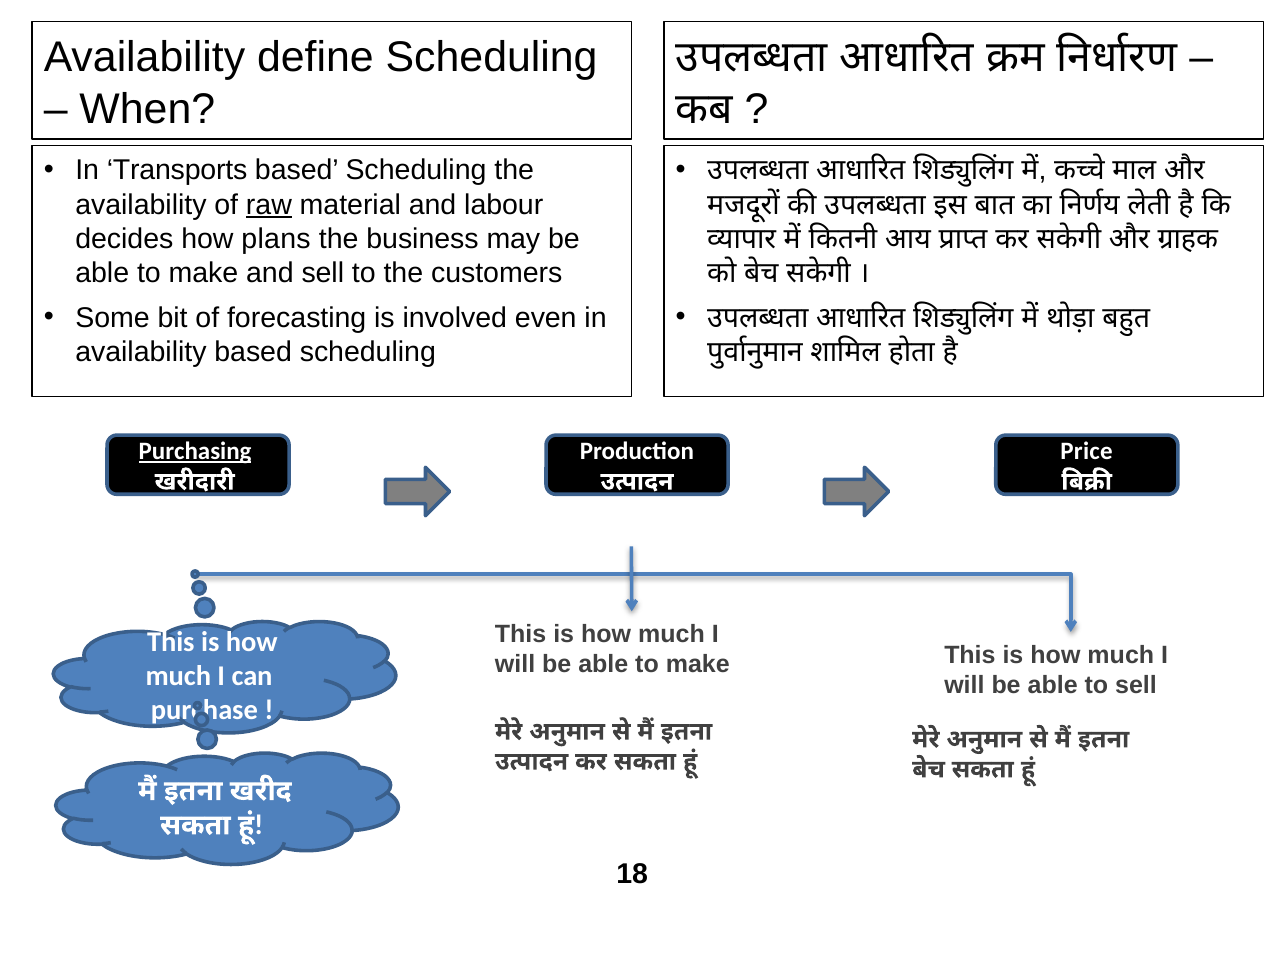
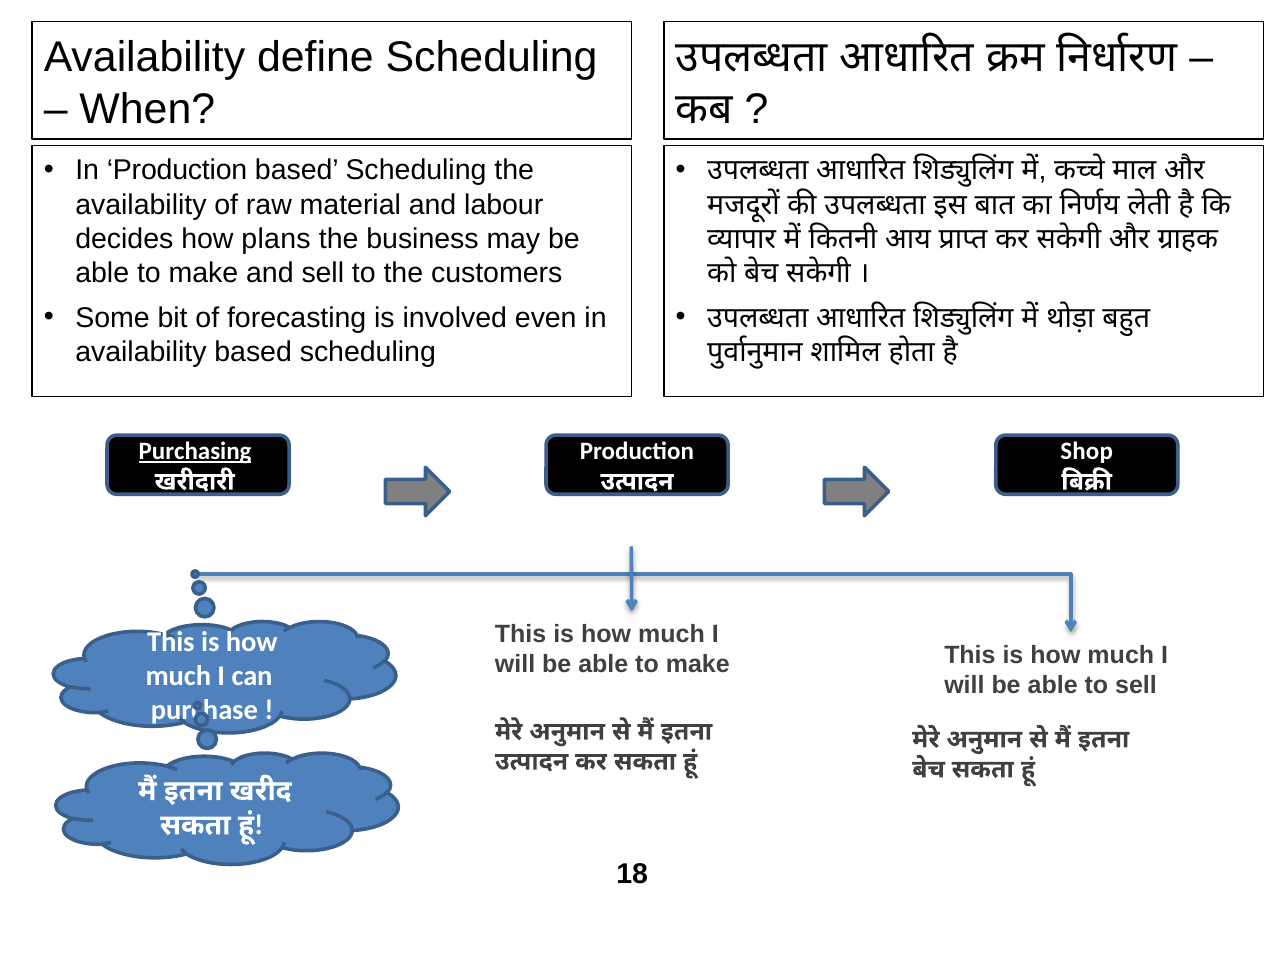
In Transports: Transports -> Production
raw underline: present -> none
Price: Price -> Shop
